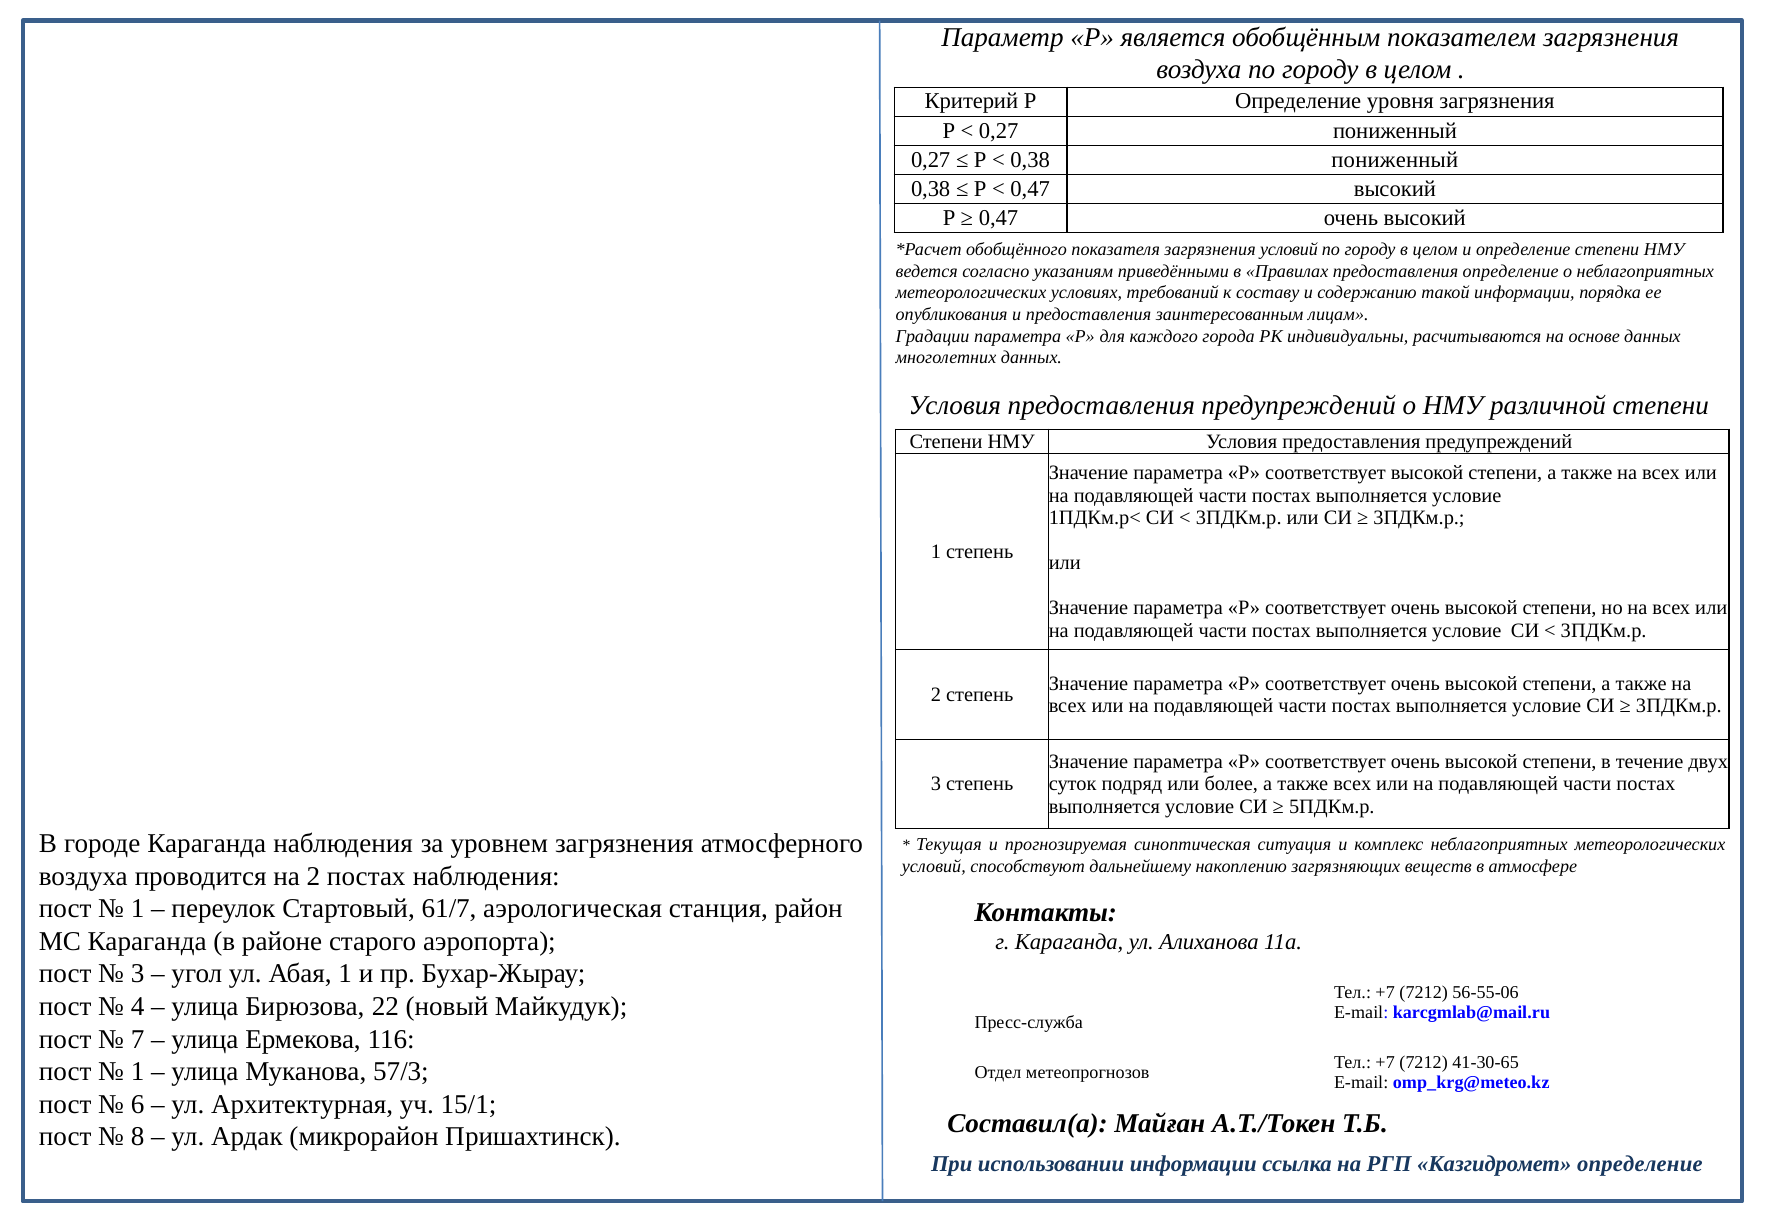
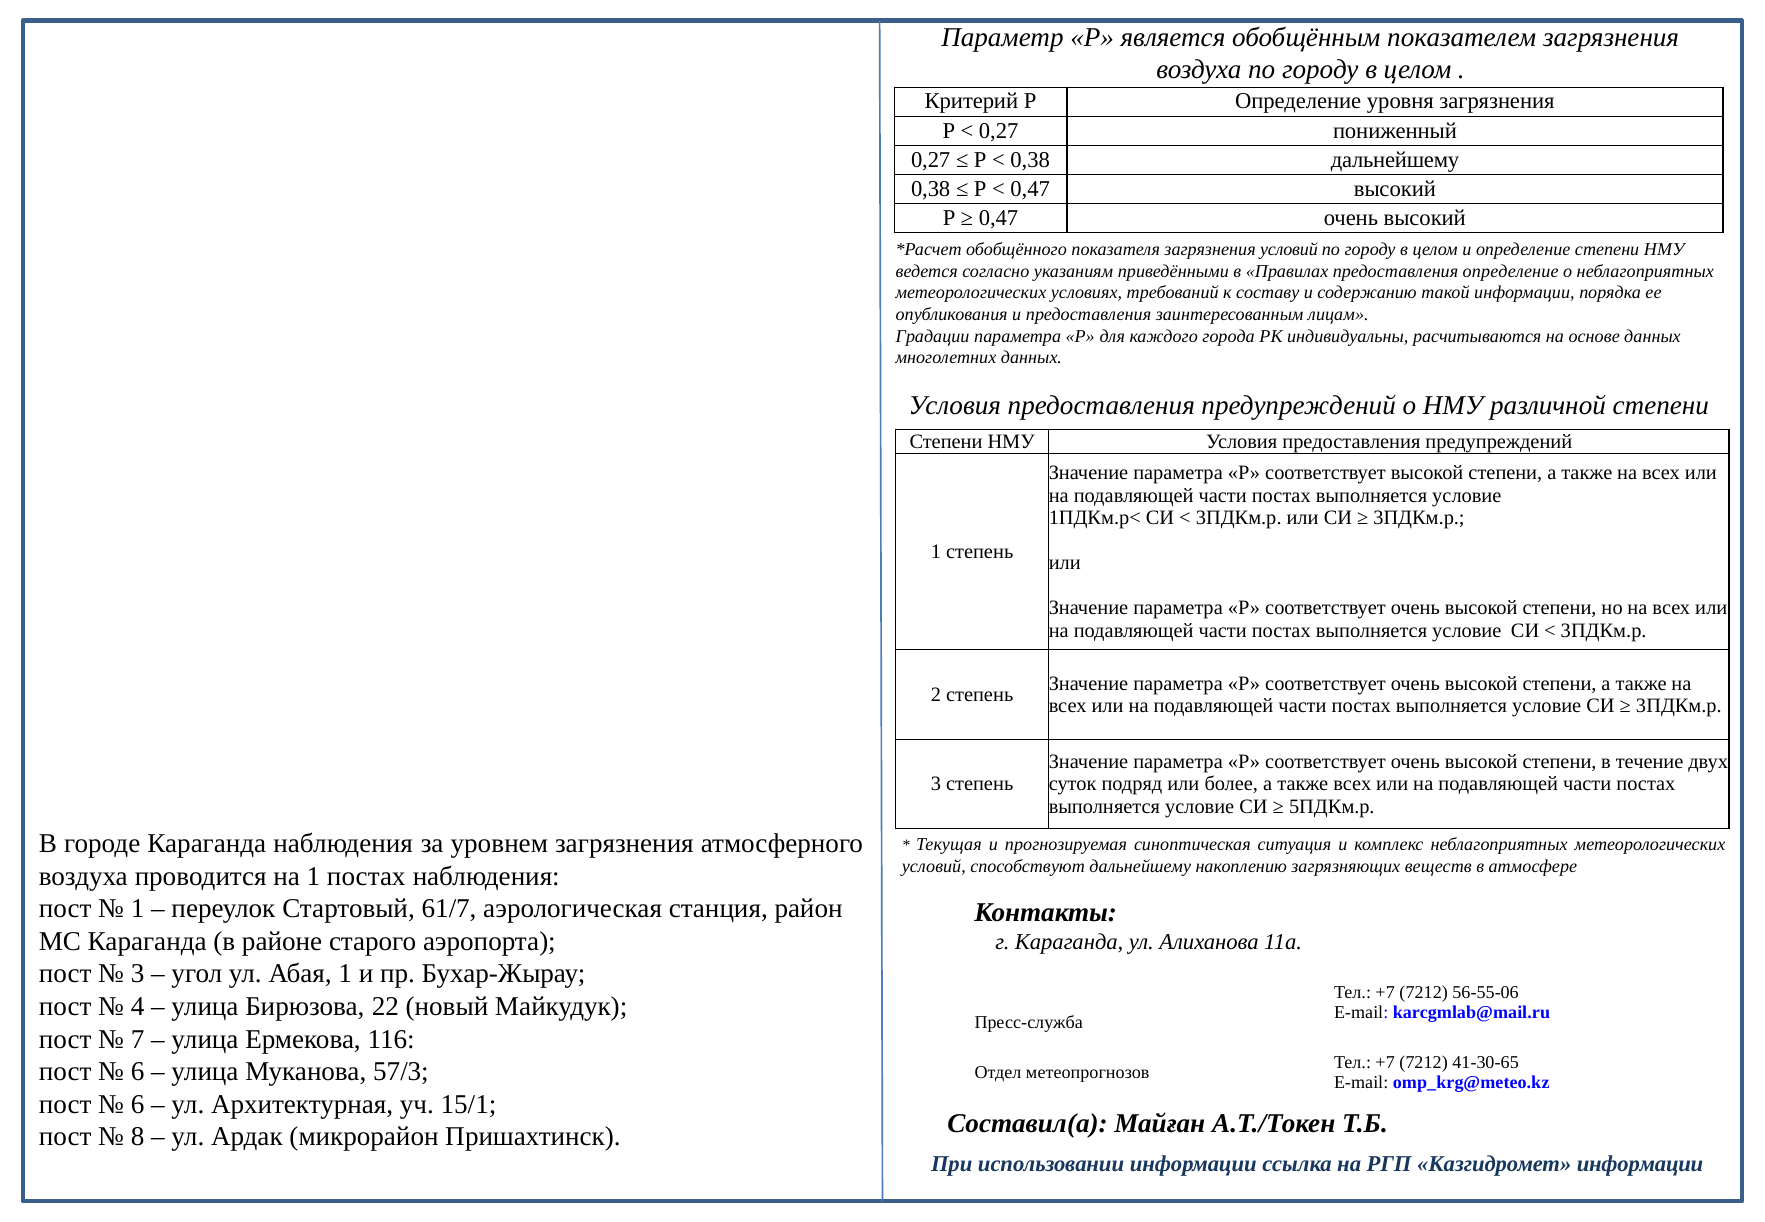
0,38 пониженный: пониженный -> дальнейшему
на 2: 2 -> 1
1 at (138, 1072): 1 -> 6
Казгидромет определение: определение -> информации
